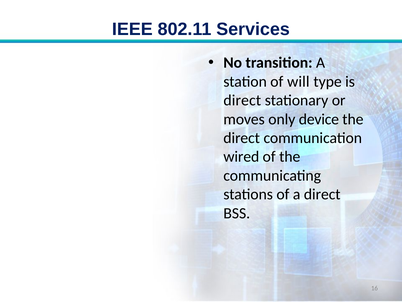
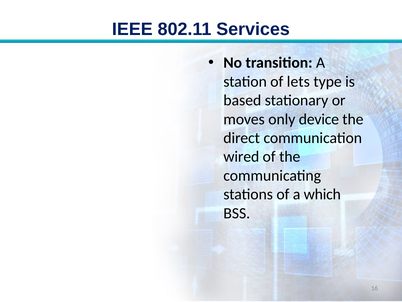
will: will -> lets
direct at (242, 100): direct -> based
a direct: direct -> which
